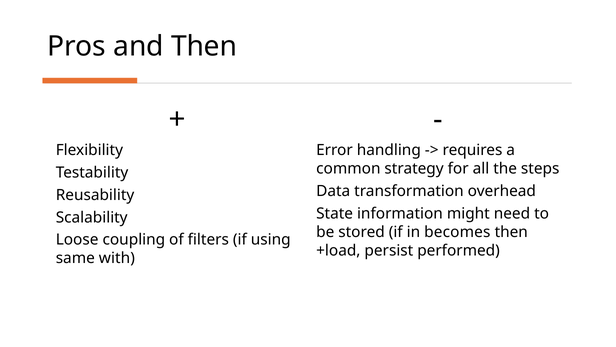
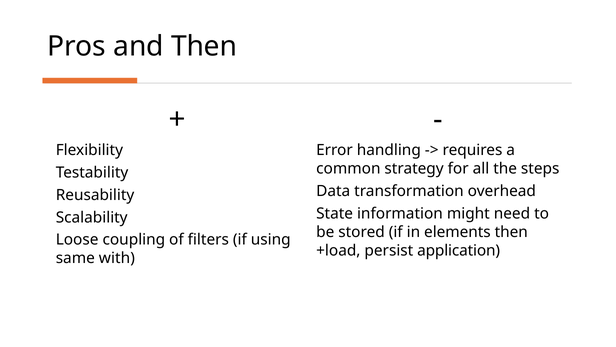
becomes: becomes -> elements
performed: performed -> application
